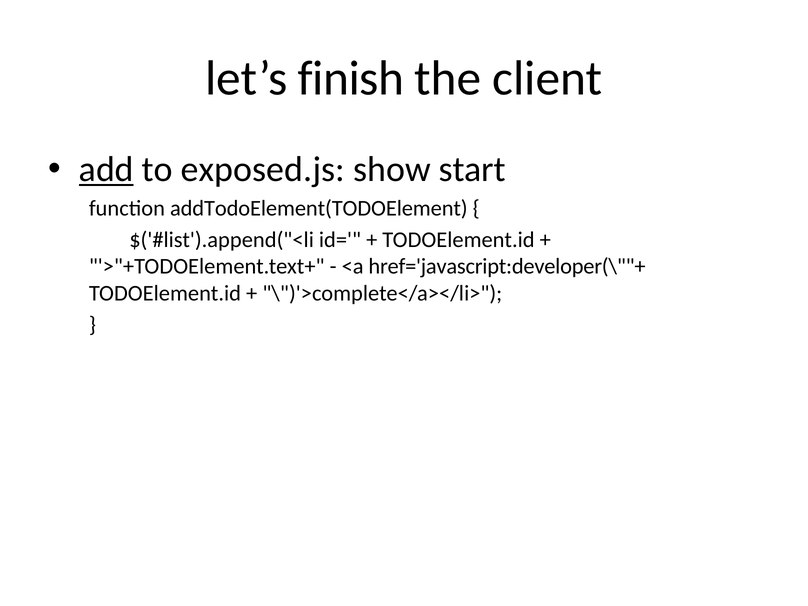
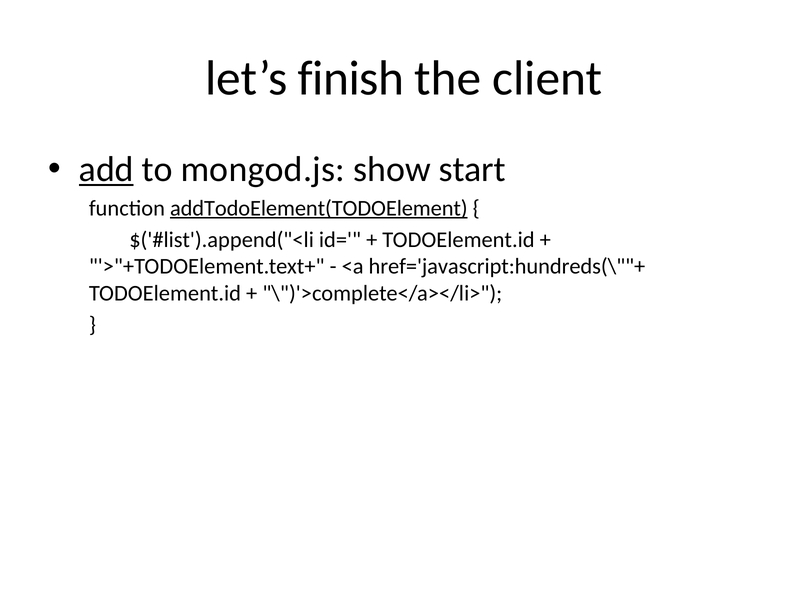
exposed.js: exposed.js -> mongod.js
addTodoElement(TODOElement underline: none -> present
href='javascript:developer(\""+: href='javascript:developer(\""+ -> href='javascript:hundreds(\""+
